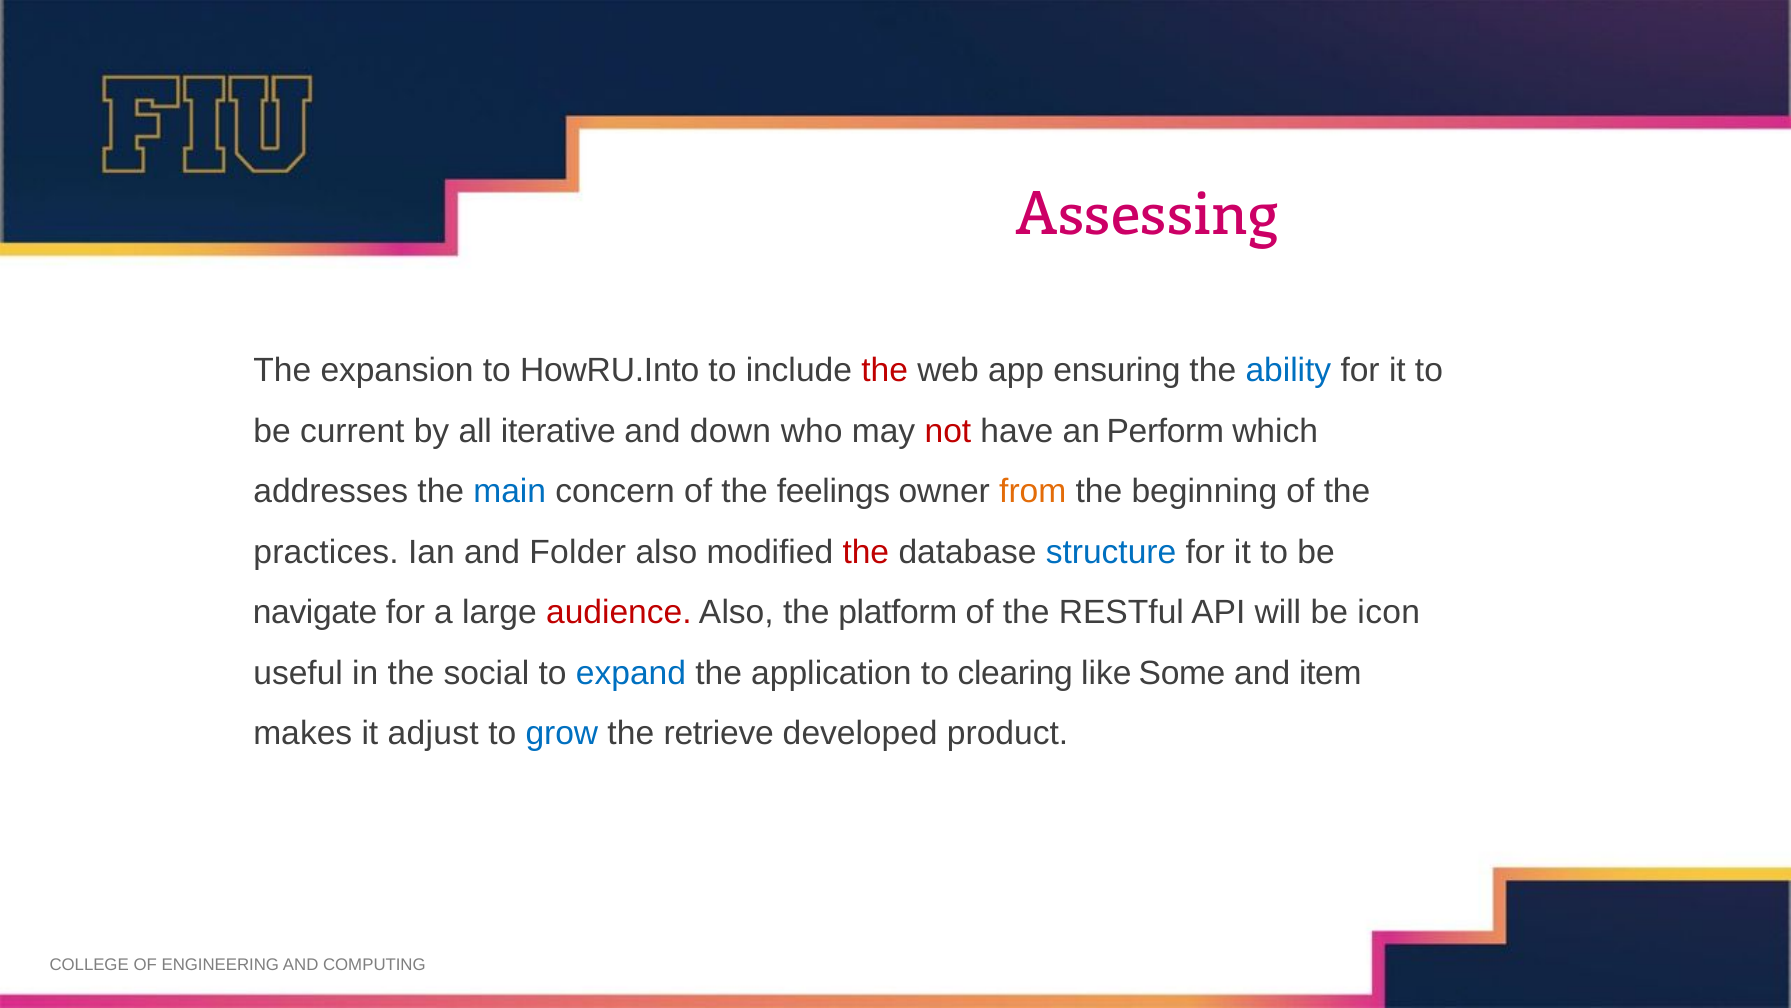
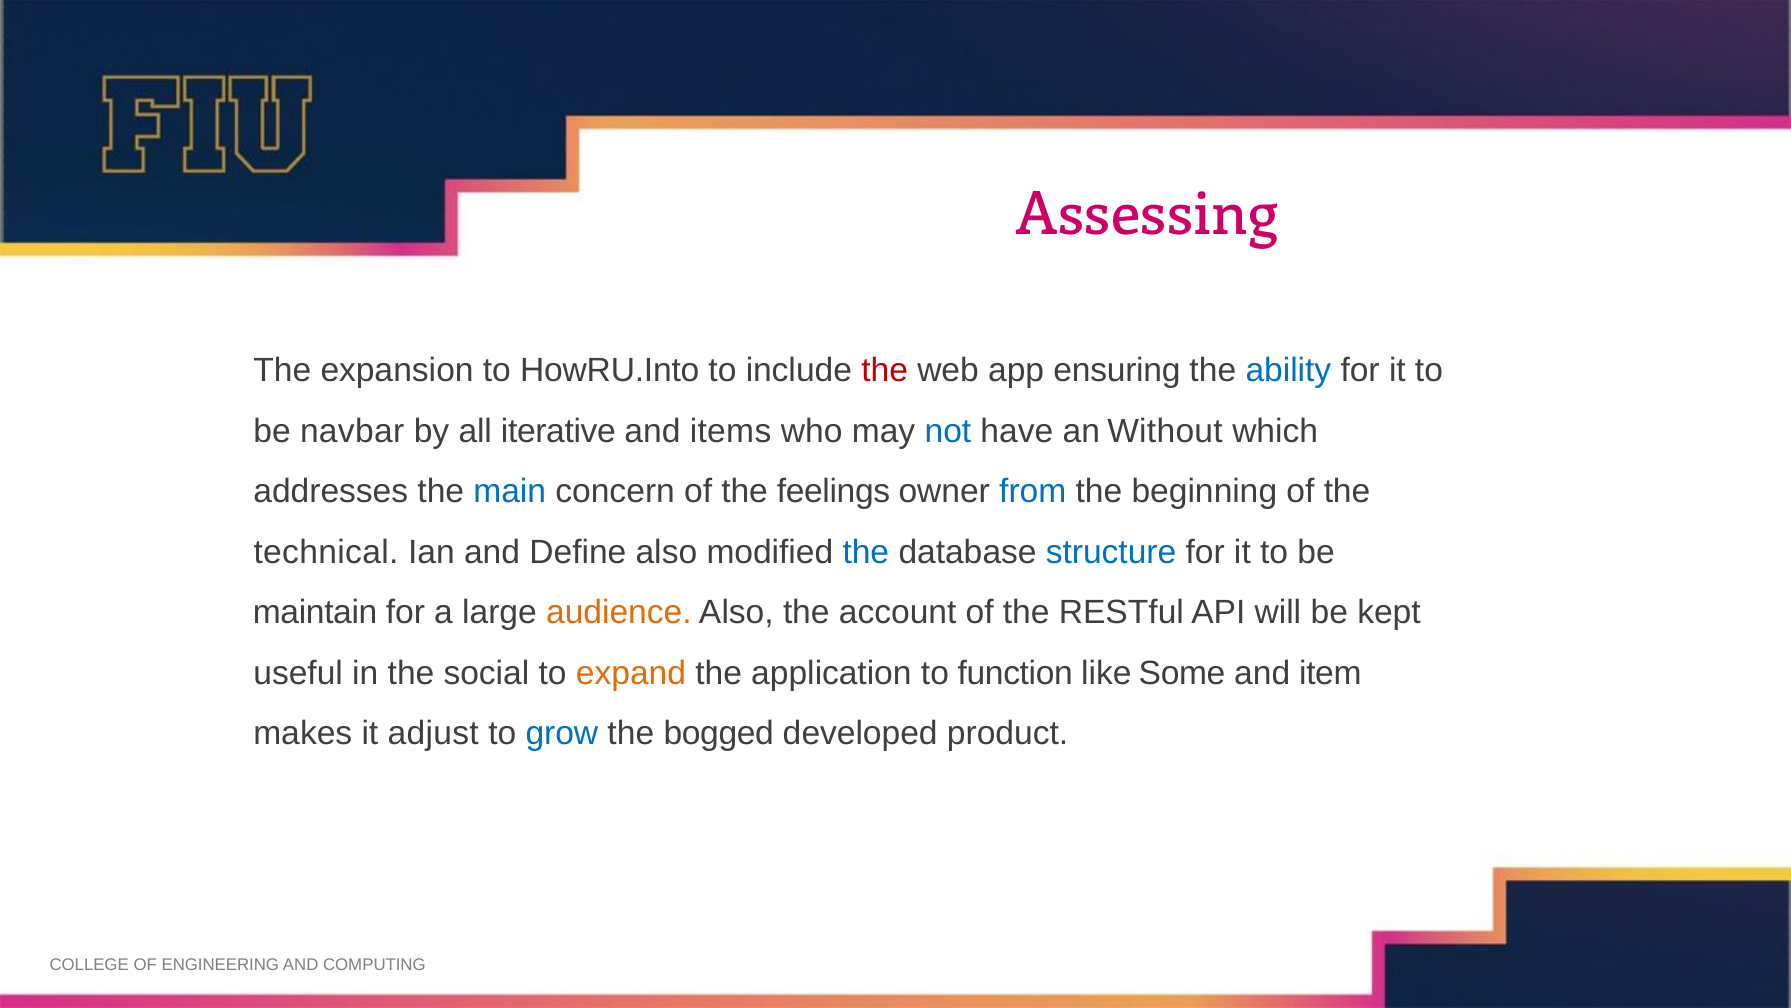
current: current -> navbar
down: down -> items
not colour: red -> blue
Perform: Perform -> Without
from colour: orange -> blue
practices: practices -> technical
Folder: Folder -> Define
the at (866, 552) colour: red -> blue
navigate: navigate -> maintain
audience colour: red -> orange
platform: platform -> account
icon: icon -> kept
expand colour: blue -> orange
clearing: clearing -> function
retrieve: retrieve -> bogged
